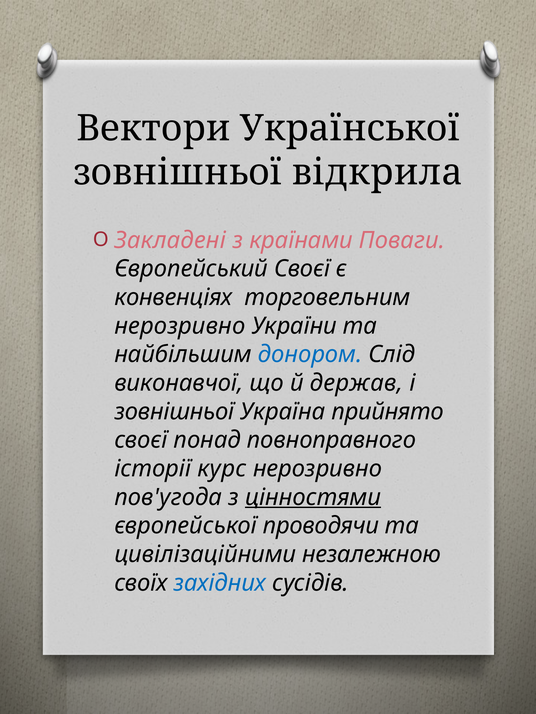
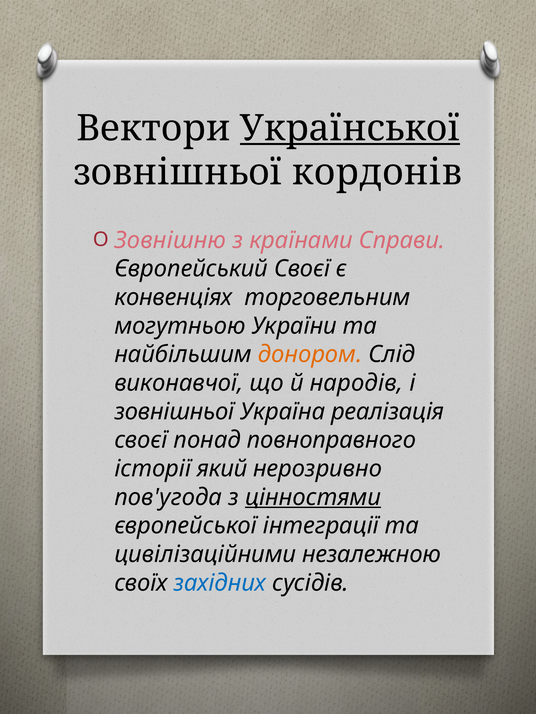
Української underline: none -> present
відкрила: відкрила -> кордонів
Закладені: Закладені -> Зовнішню
Поваги: Поваги -> Справи
нерозривно at (180, 326): нерозривно -> могутньою
донором colour: blue -> orange
держав: держав -> народів
прийнято: прийнято -> реалізація
курс: курс -> який
проводячи: проводячи -> інтеграції
